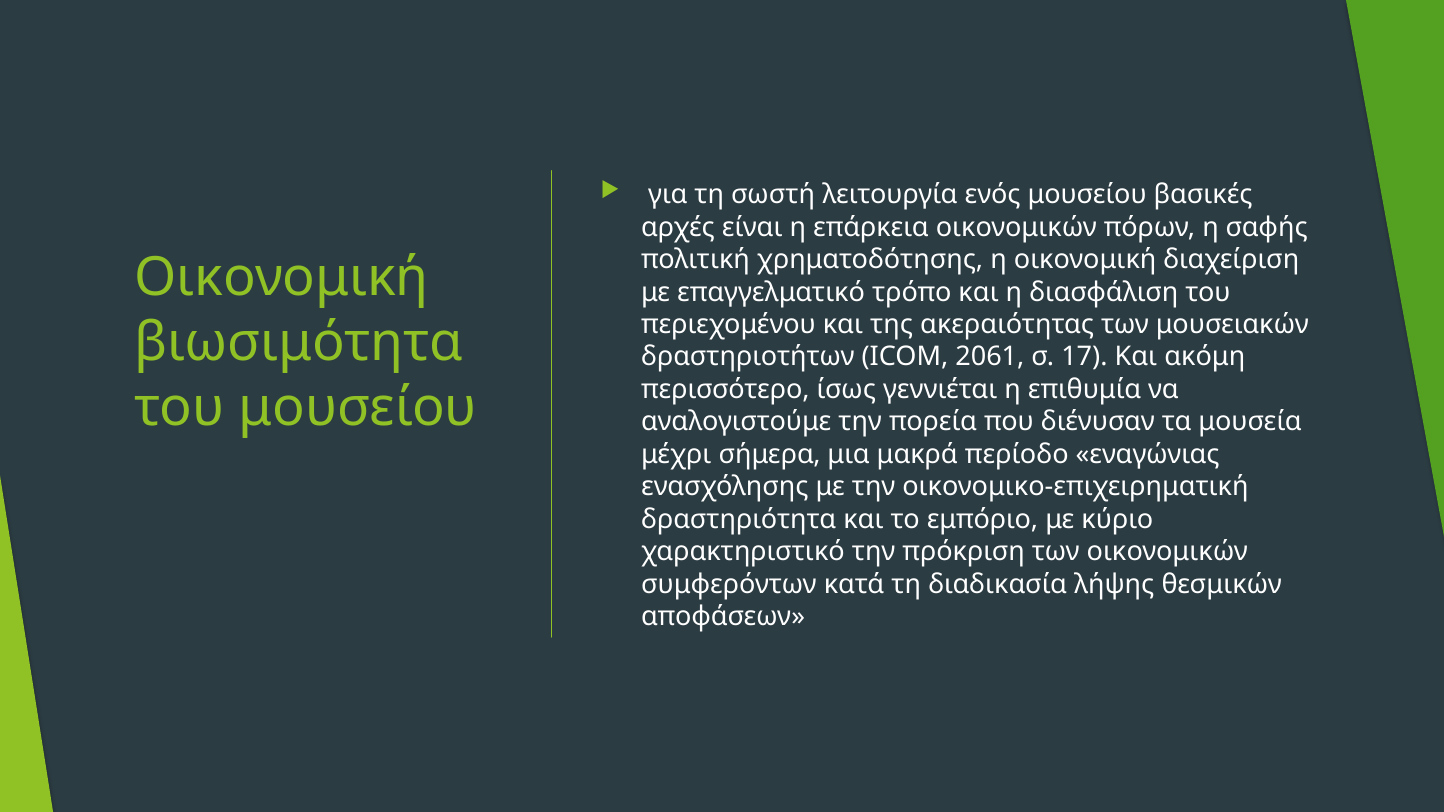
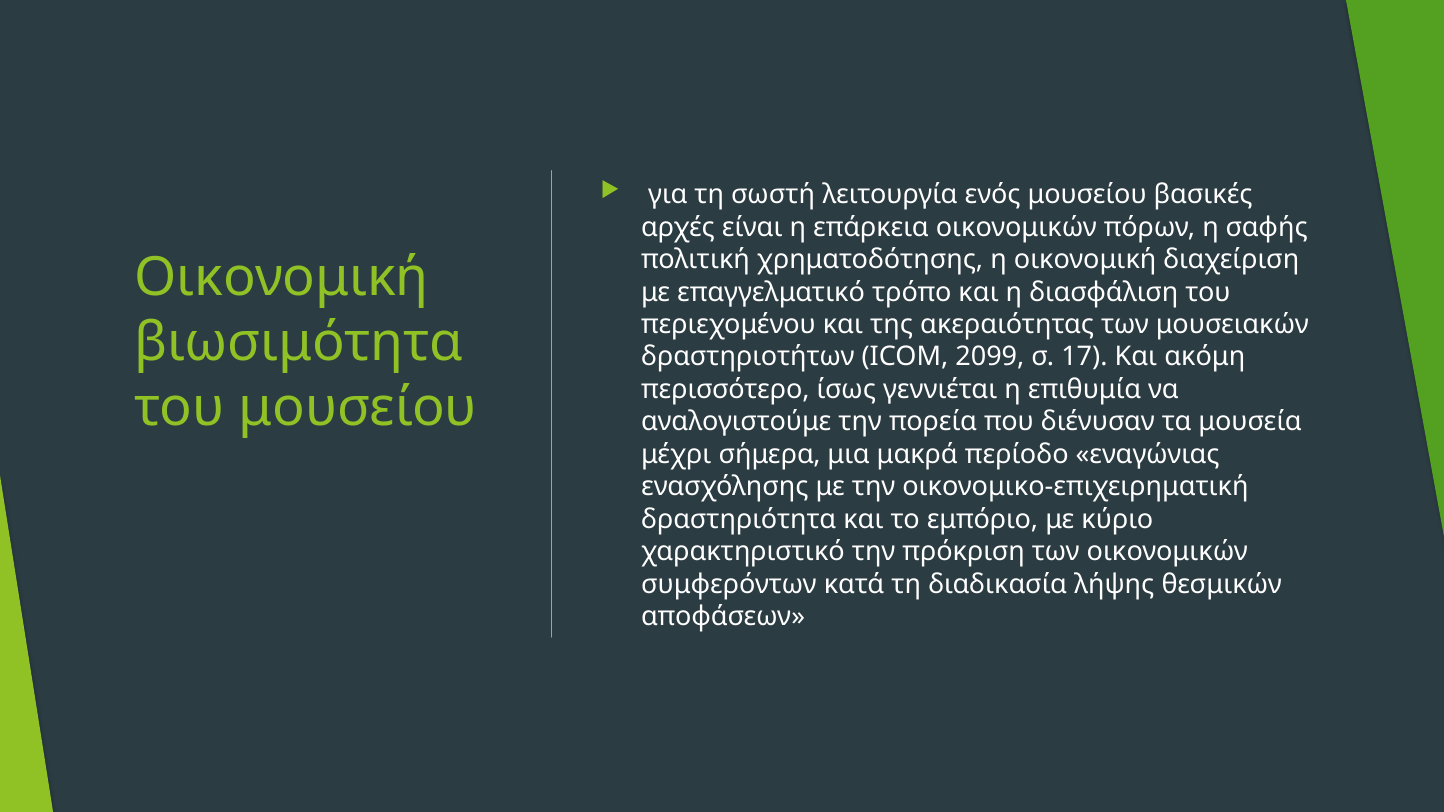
2061: 2061 -> 2099
